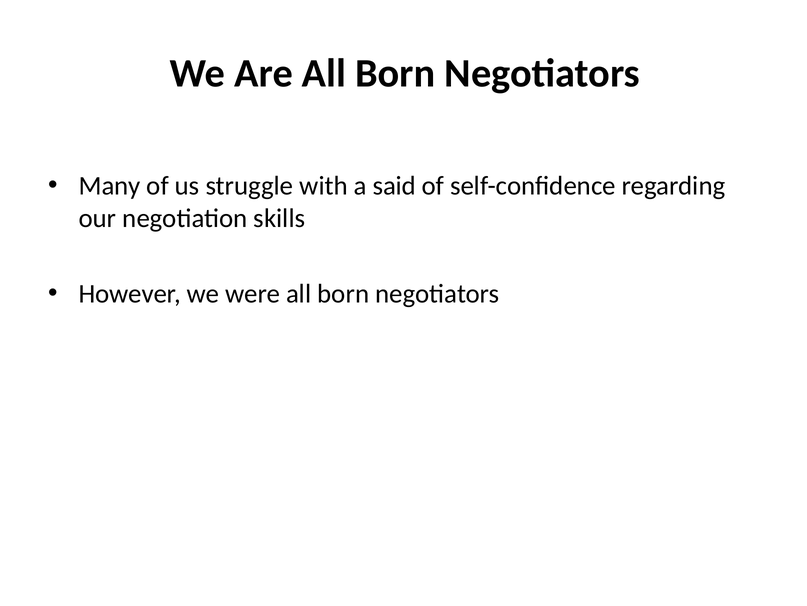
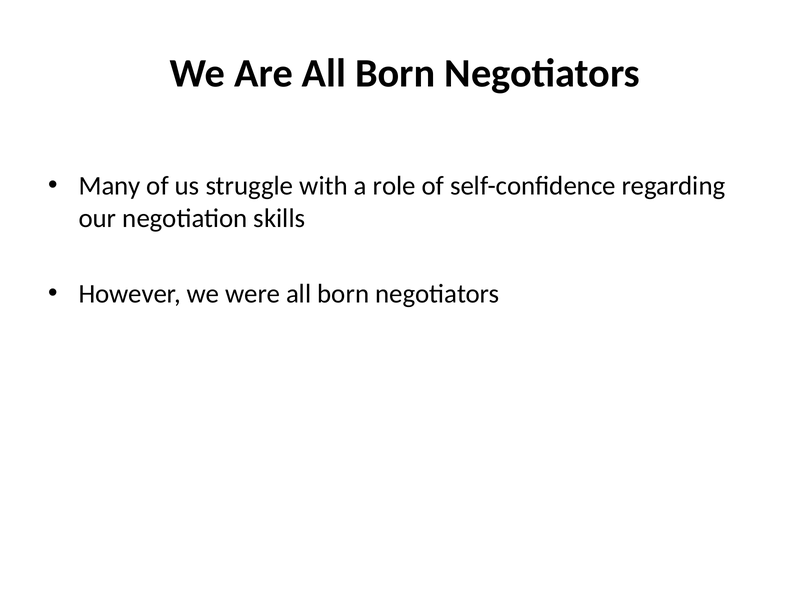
said: said -> role
